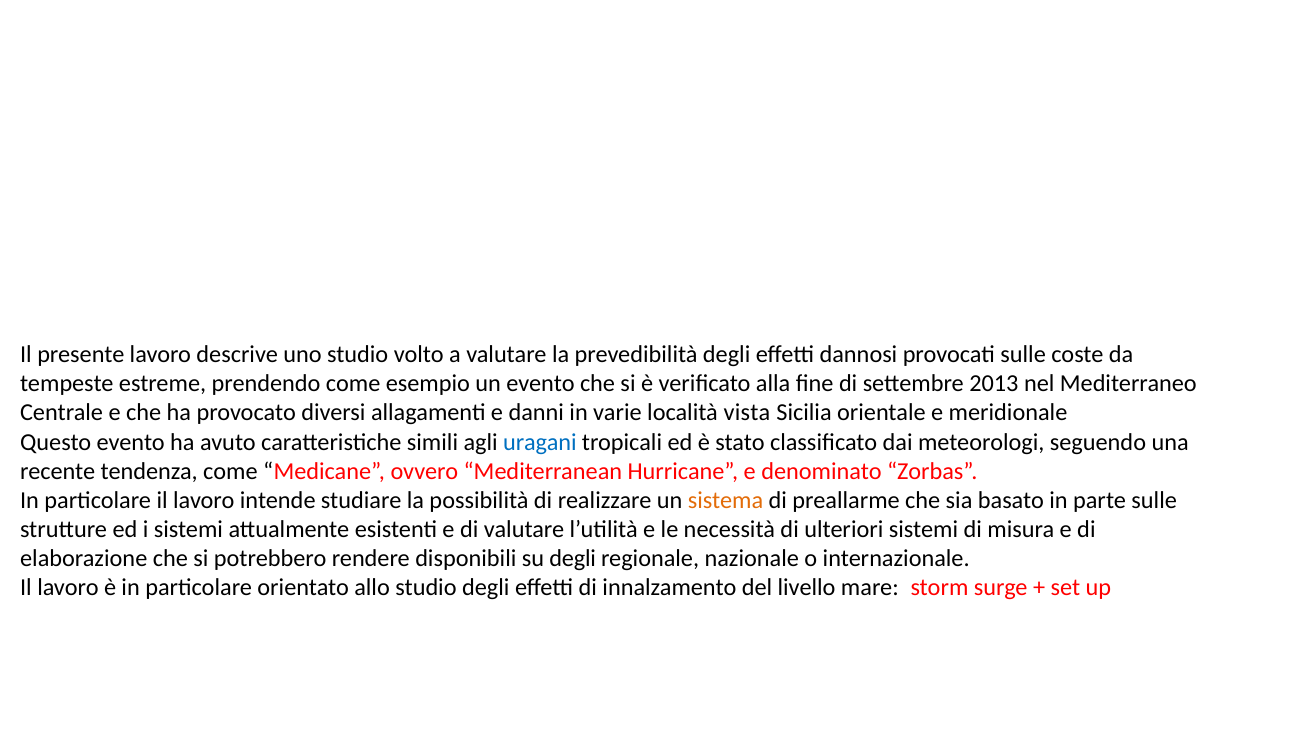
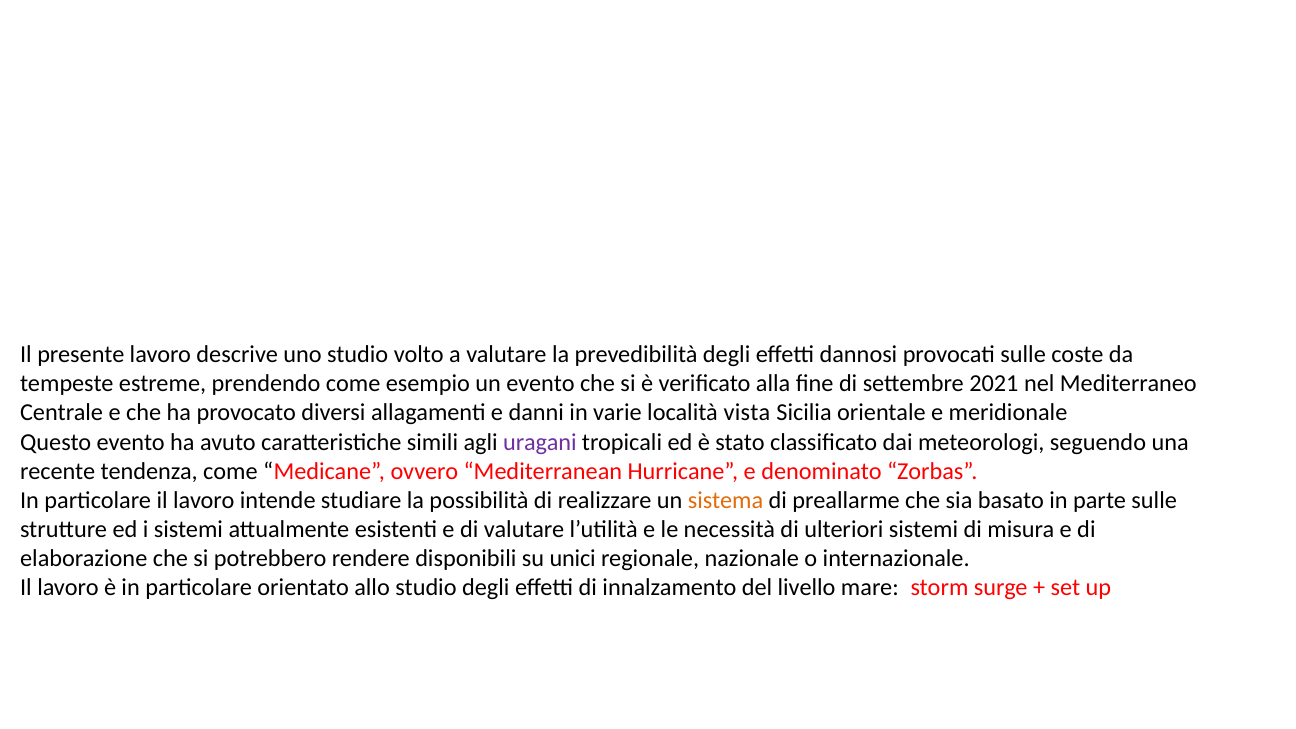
2013: 2013 -> 2021
uragani colour: blue -> purple
su degli: degli -> unici
